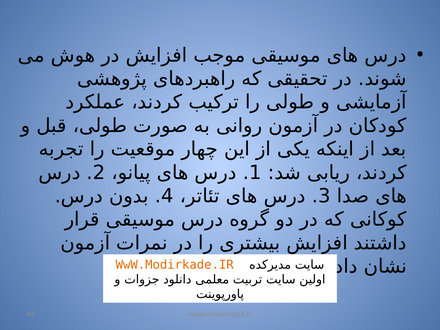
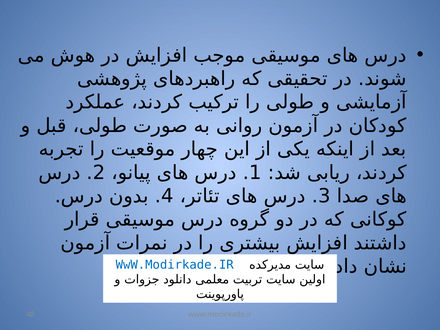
WwW.Modirkade.IR at (175, 265) colour: orange -> blue
